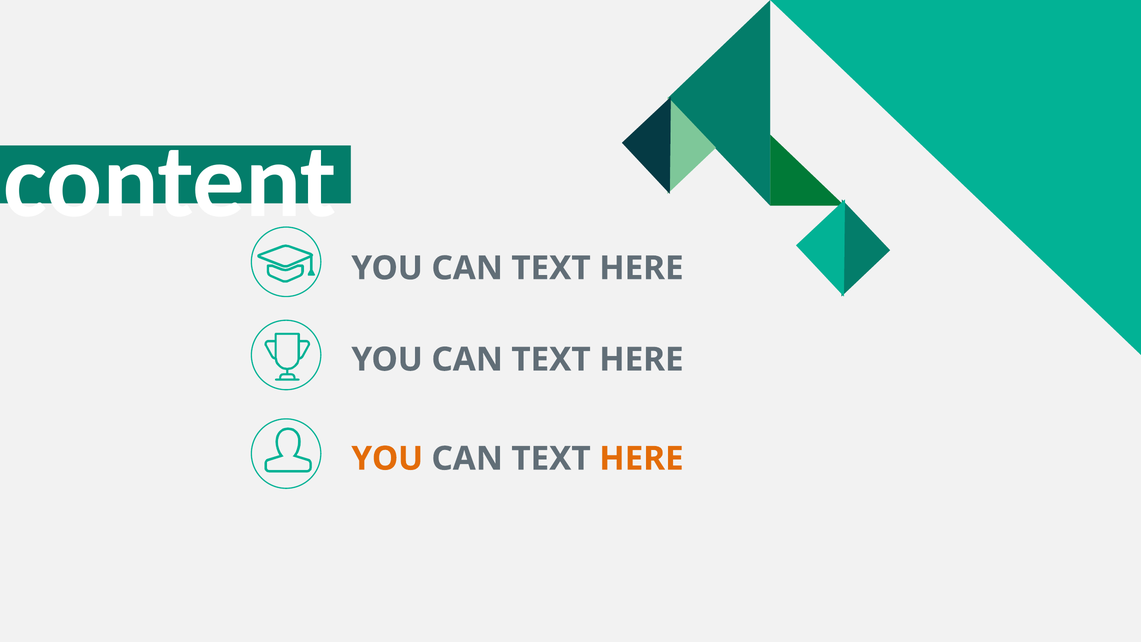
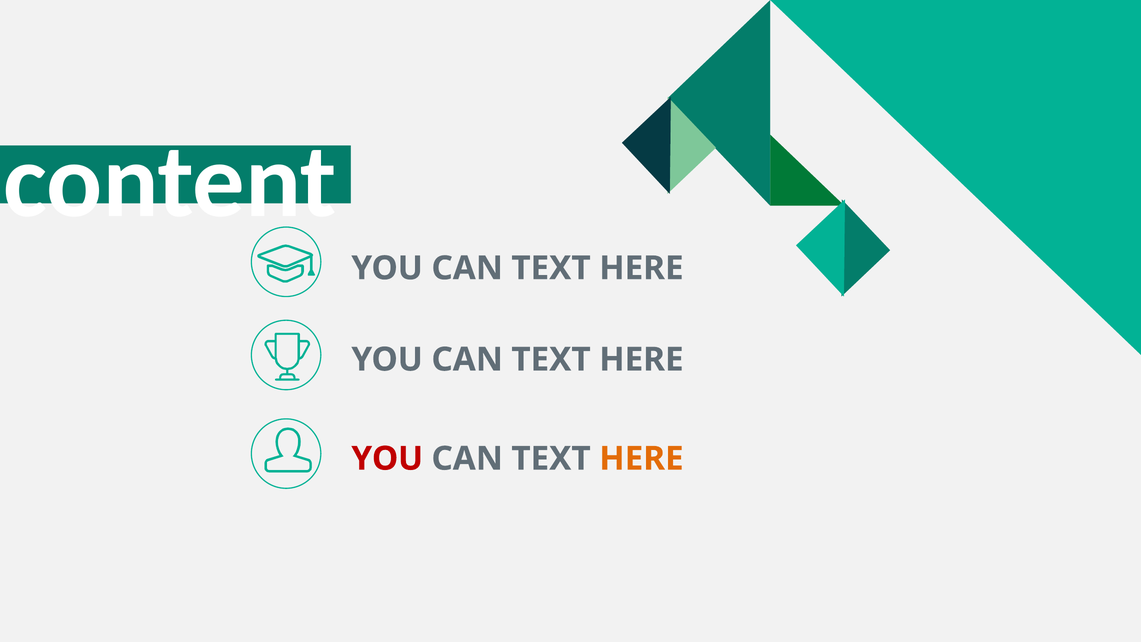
YOU at (387, 459) colour: orange -> red
